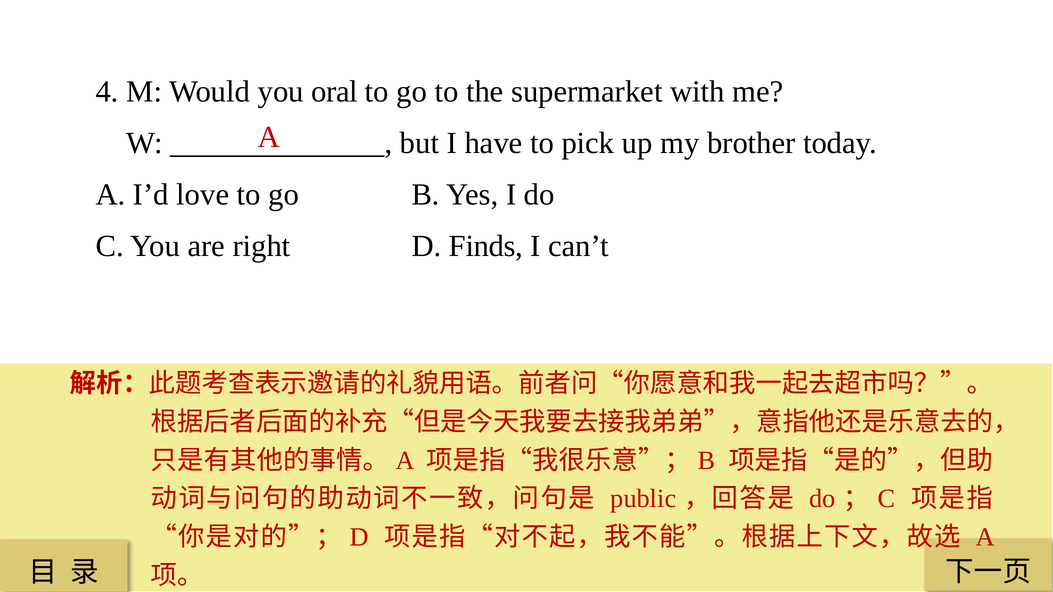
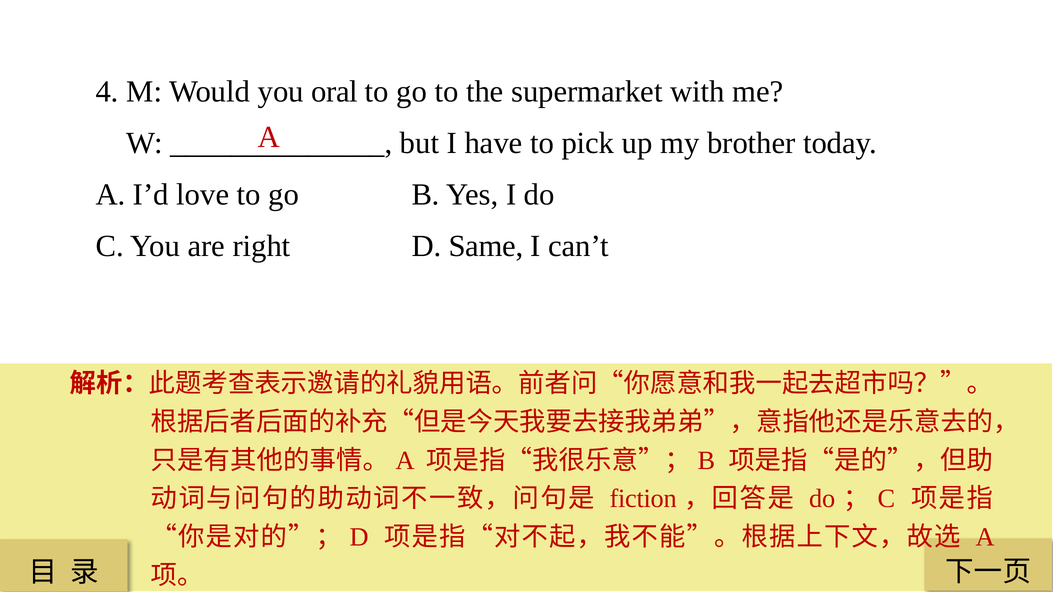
Finds: Finds -> Same
public: public -> fiction
